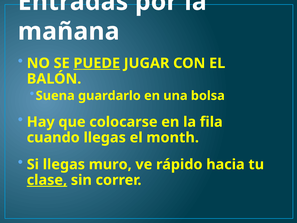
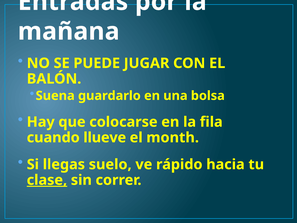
PUEDE underline: present -> none
cuando llegas: llegas -> llueve
muro: muro -> suelo
